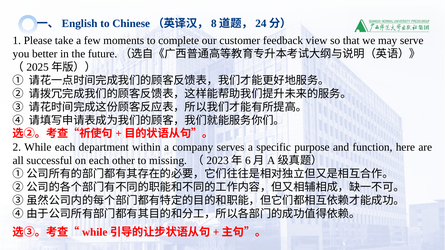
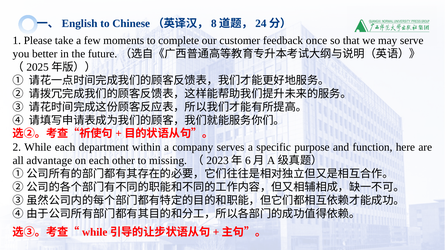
view: view -> once
successful: successful -> advantage
